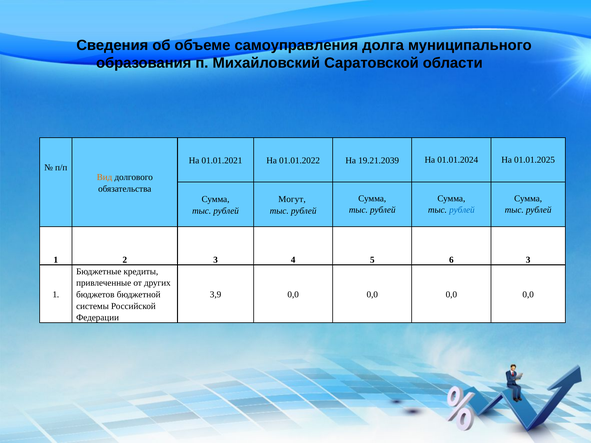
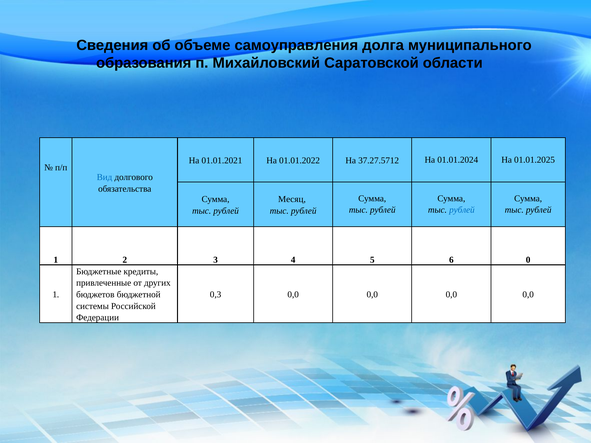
19.21.2039: 19.21.2039 -> 37.27.5712
Вид colour: orange -> blue
Могут: Могут -> Месяц
6 3: 3 -> 0
3,9: 3,9 -> 0,3
